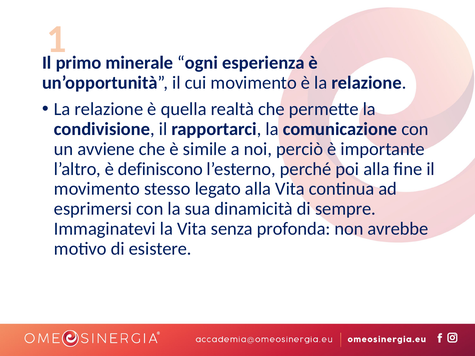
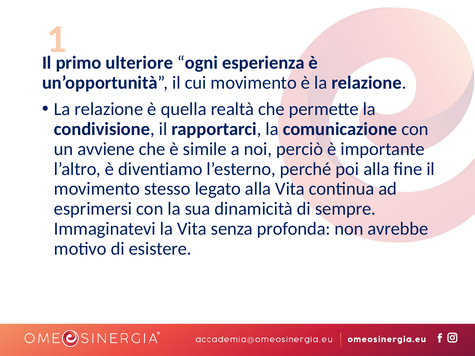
minerale: minerale -> ulteriore
definiscono: definiscono -> diventiamo
